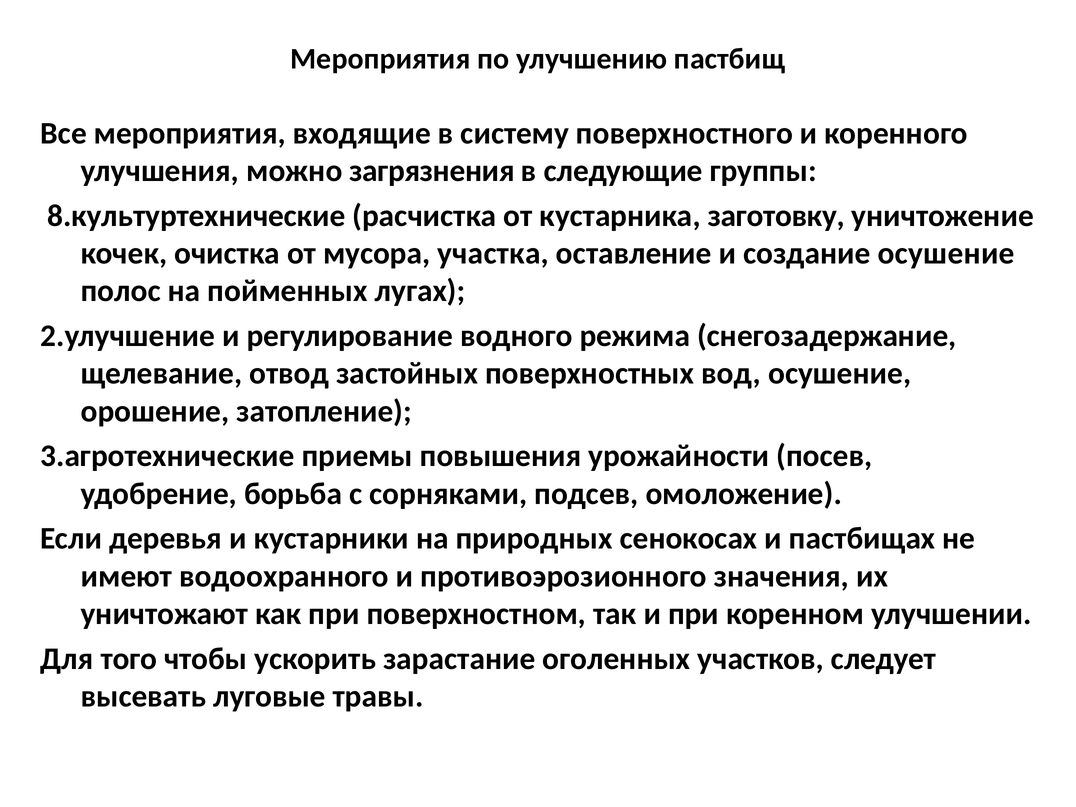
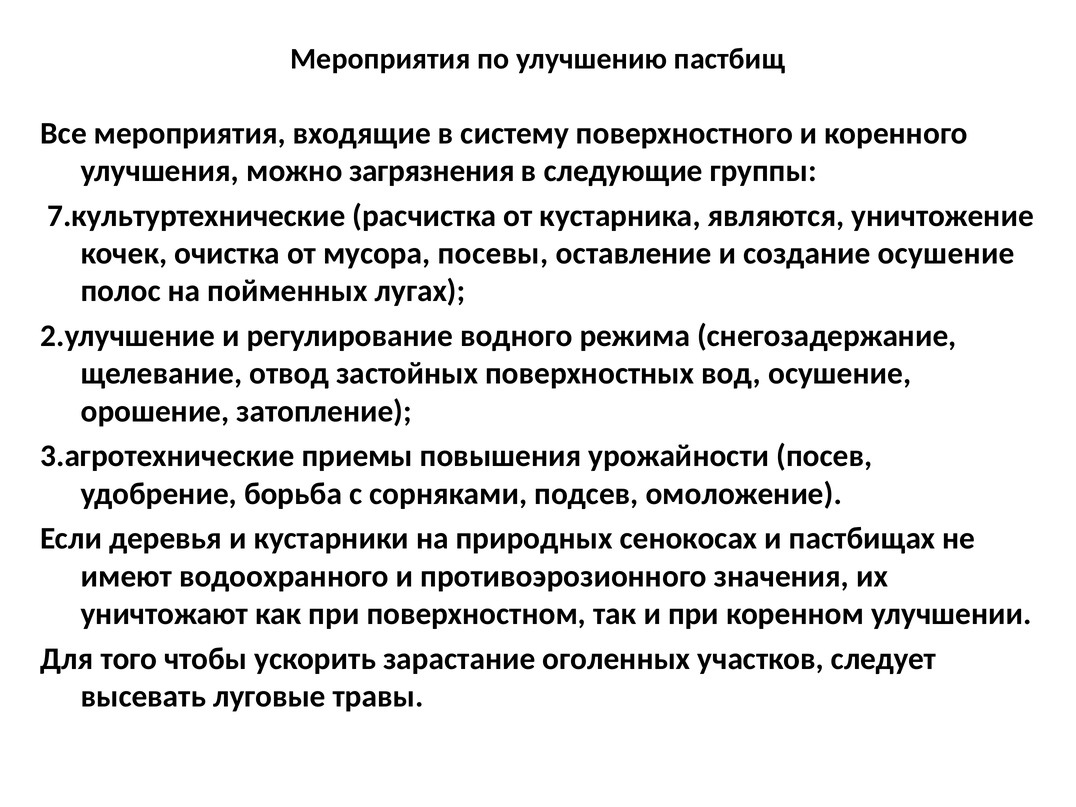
8.культуртехнические: 8.культуртехнические -> 7.культуртехнические
заготовку: заготовку -> являются
участка: участка -> посевы
